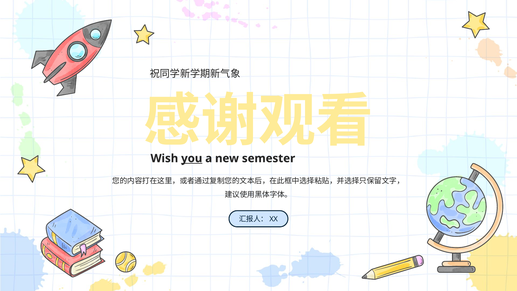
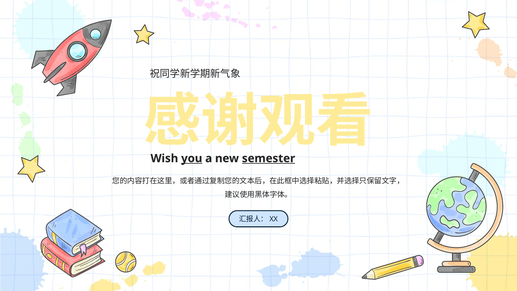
semester underline: none -> present
